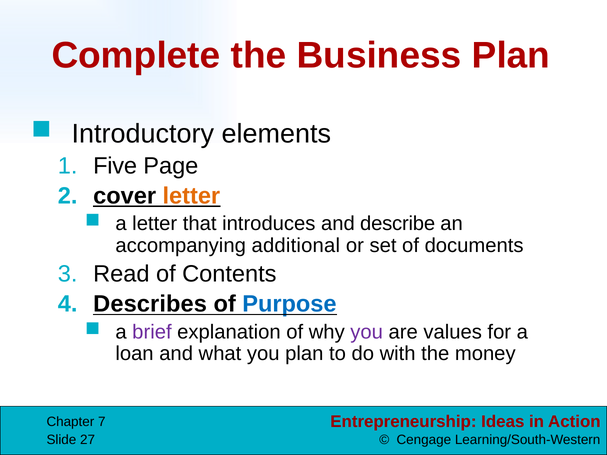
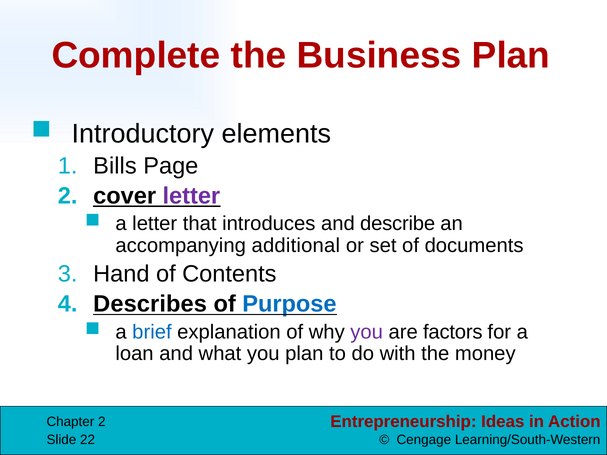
Five: Five -> Bills
letter at (191, 196) colour: orange -> purple
Read: Read -> Hand
brief colour: purple -> blue
values: values -> factors
Chapter 7: 7 -> 2
27: 27 -> 22
